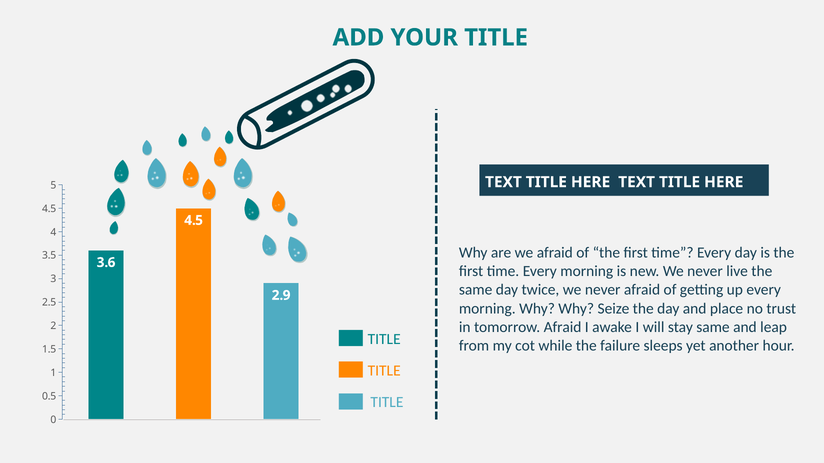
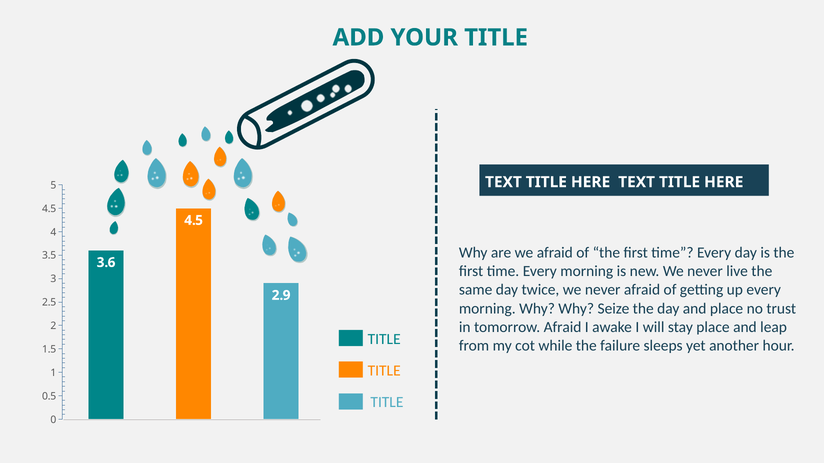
stay same: same -> place
